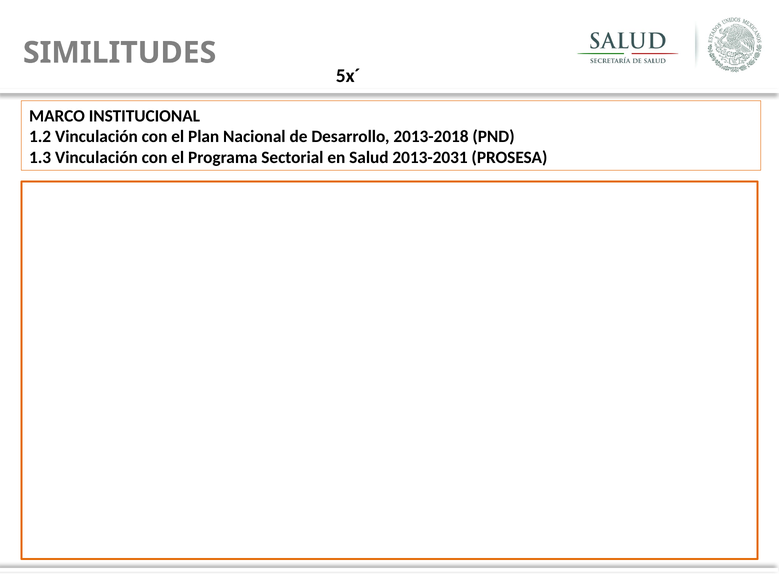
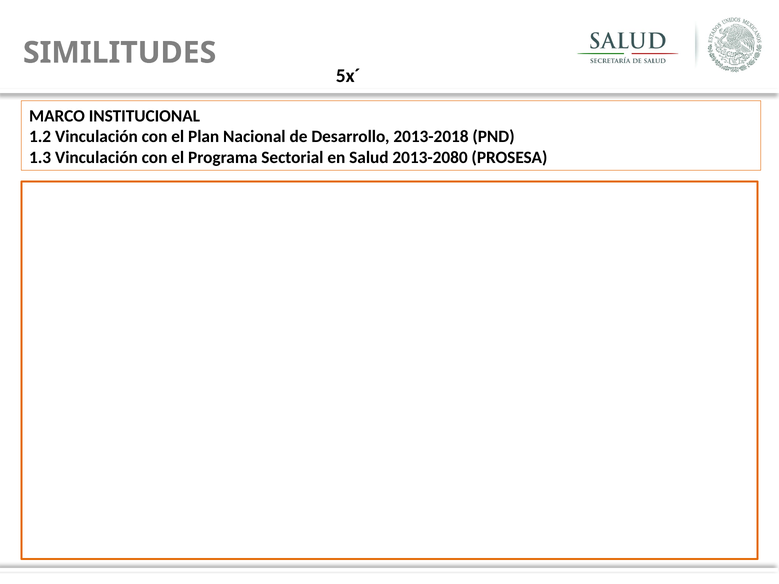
2013-2031: 2013-2031 -> 2013-2080
